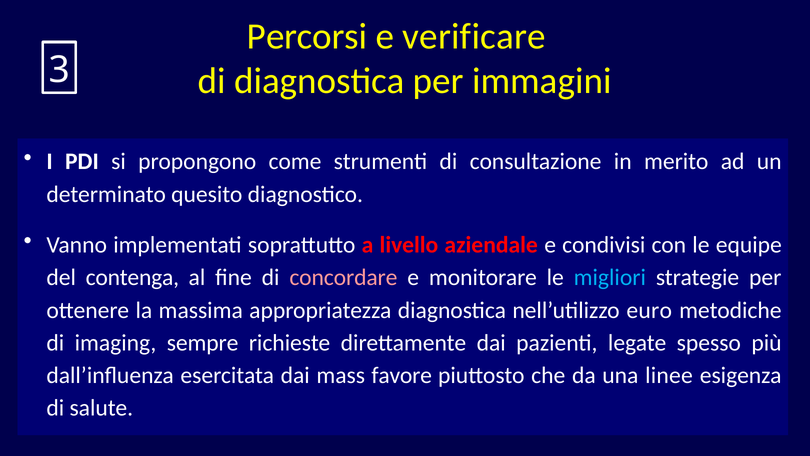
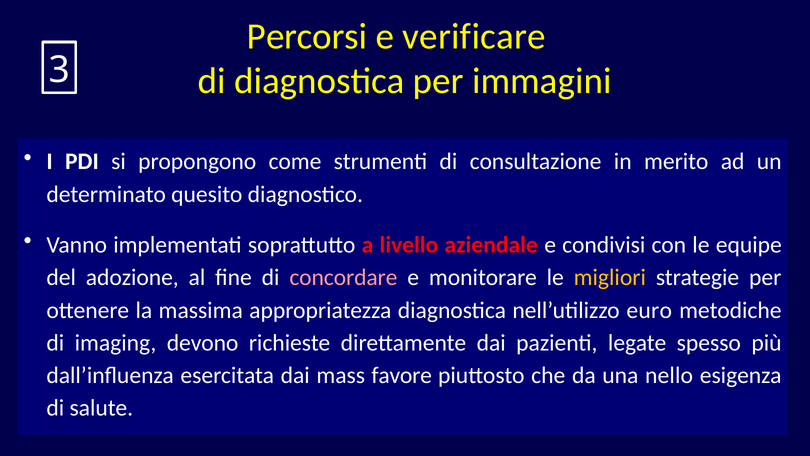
contenga: contenga -> adozione
migliori colour: light blue -> yellow
sempre: sempre -> devono
linee: linee -> nello
